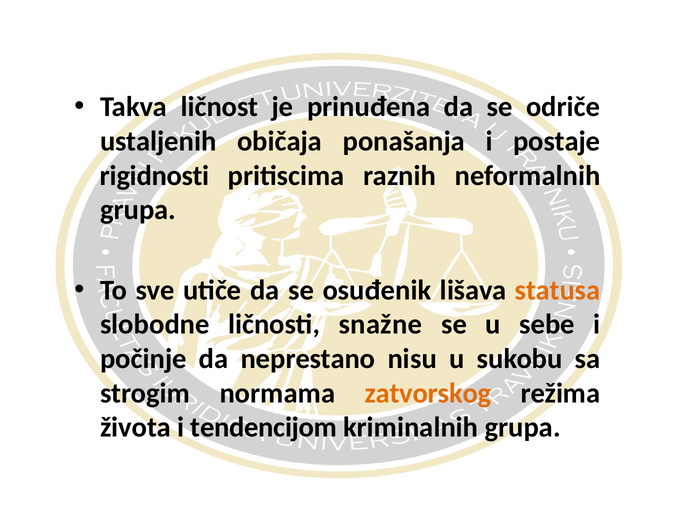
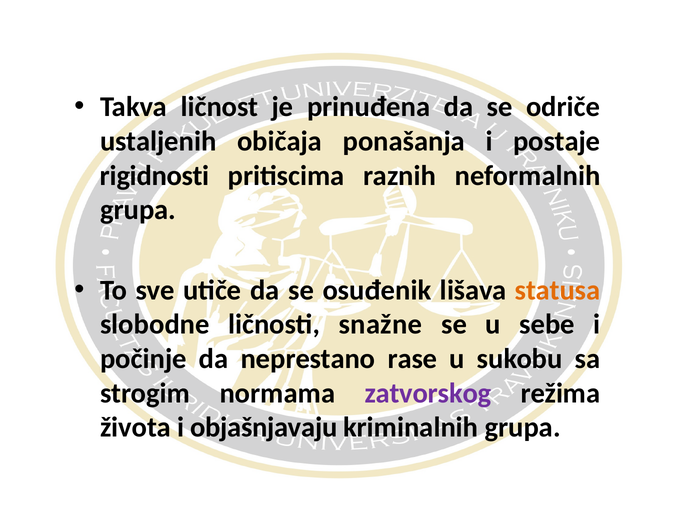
nisu: nisu -> rase
zatvorskog colour: orange -> purple
tendencijom: tendencijom -> objašnjavaju
